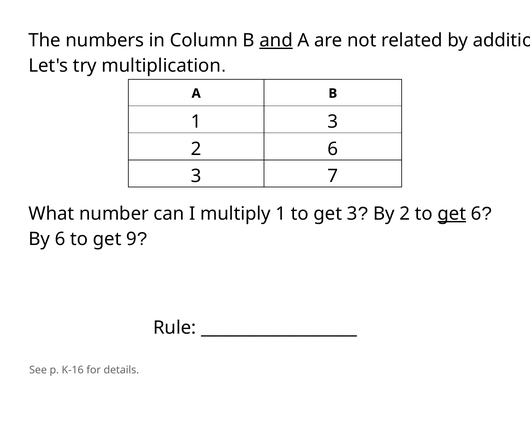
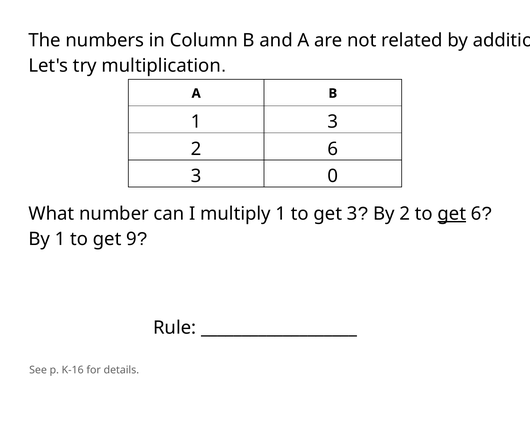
and underline: present -> none
7: 7 -> 0
By 6: 6 -> 1
